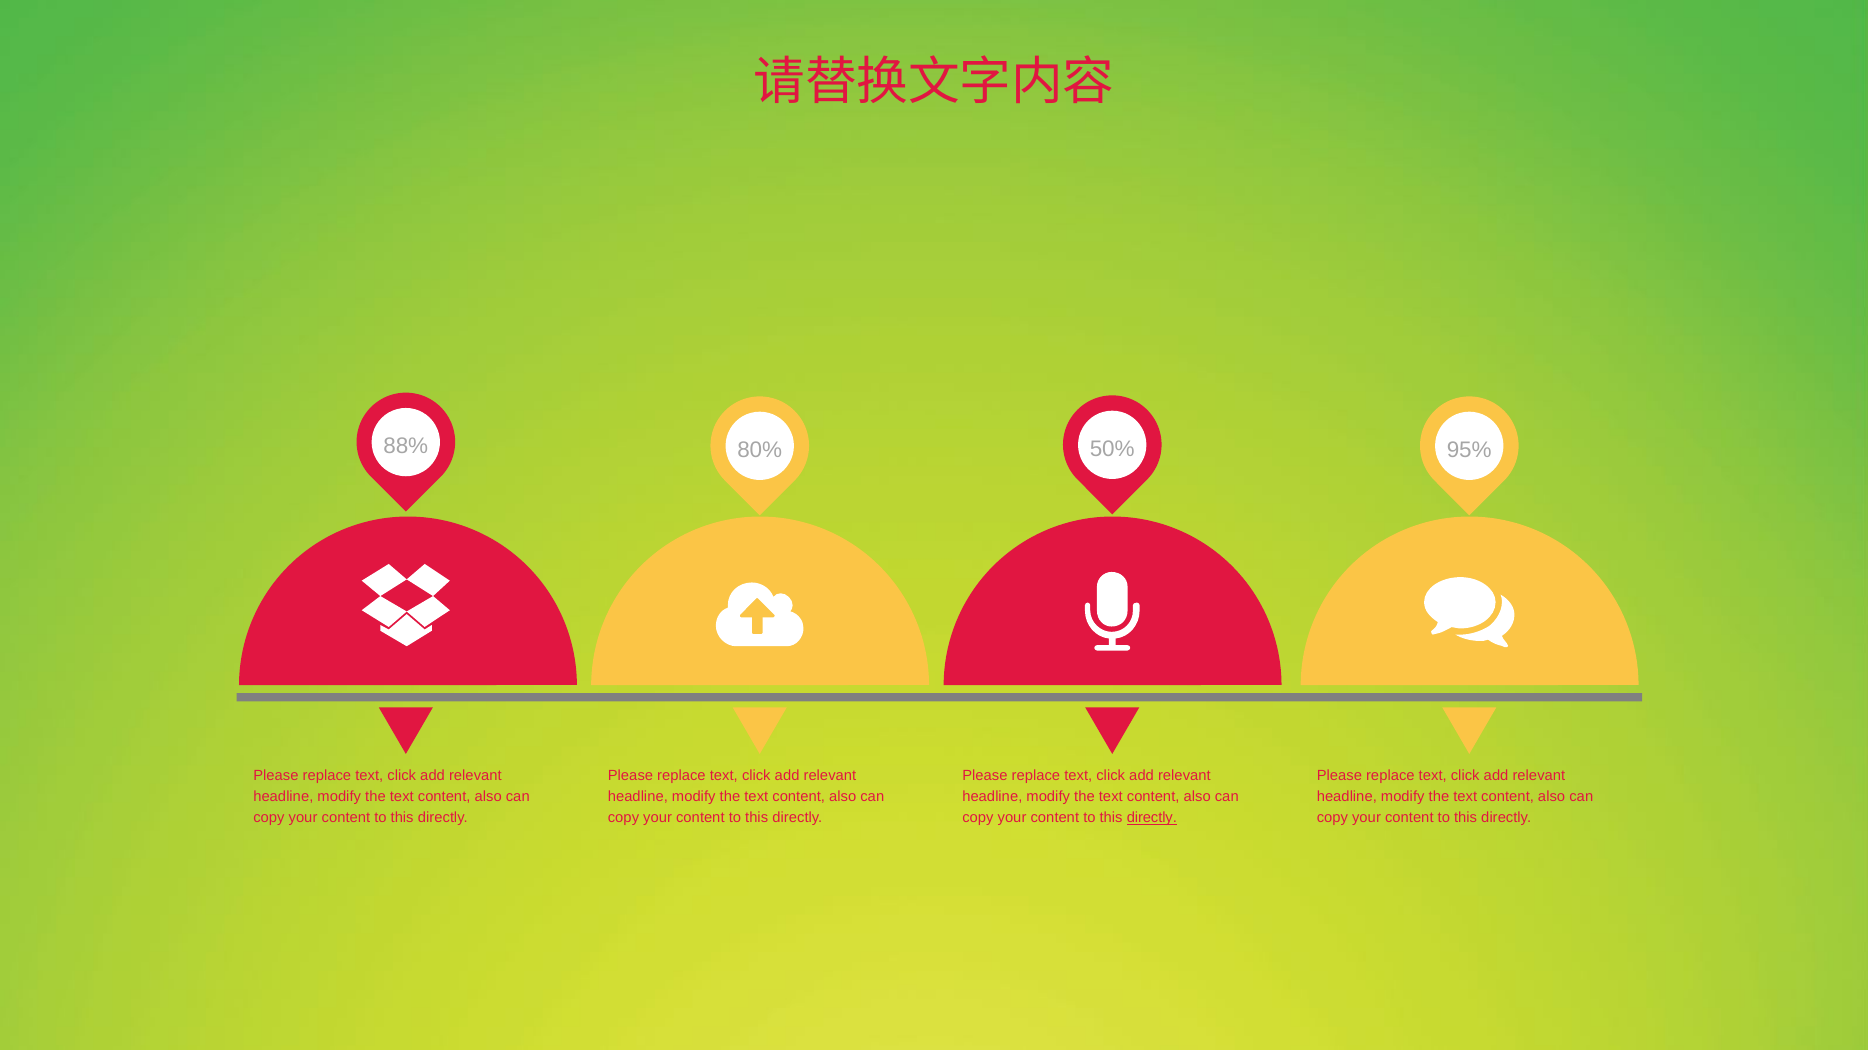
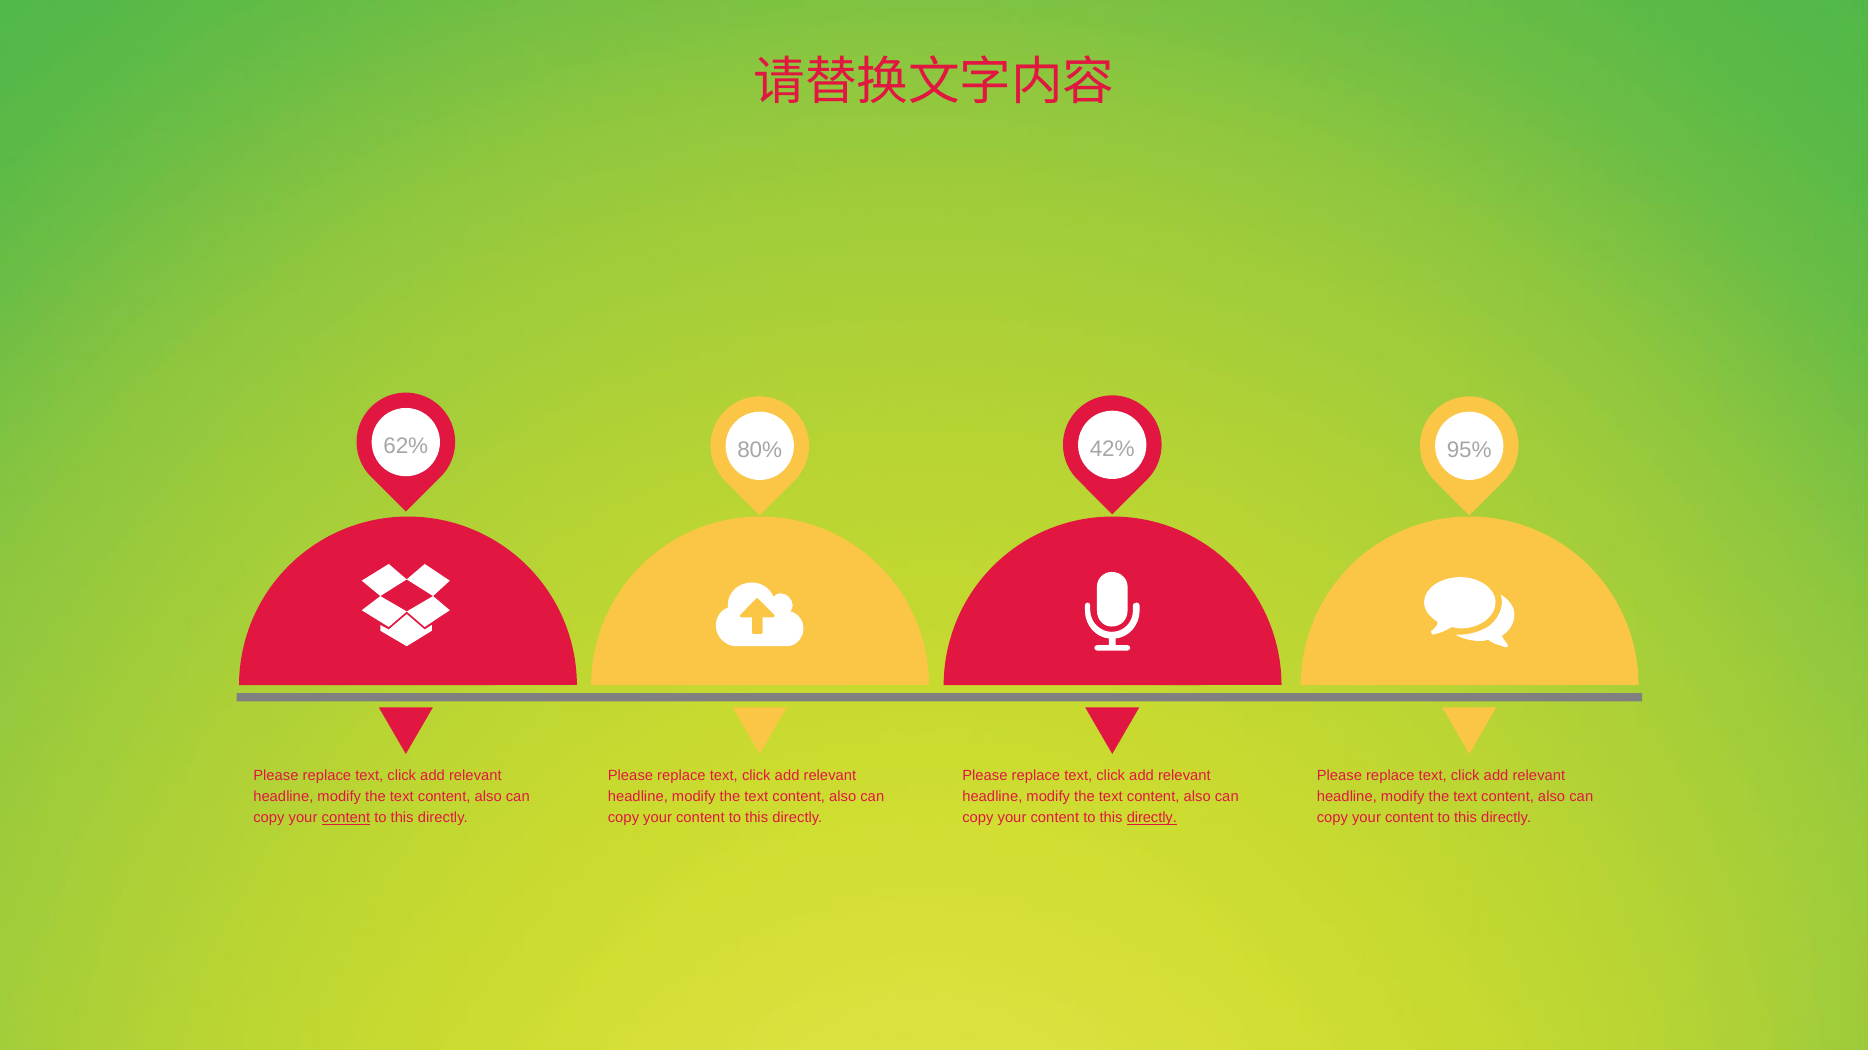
88%: 88% -> 62%
50%: 50% -> 42%
content at (346, 818) underline: none -> present
